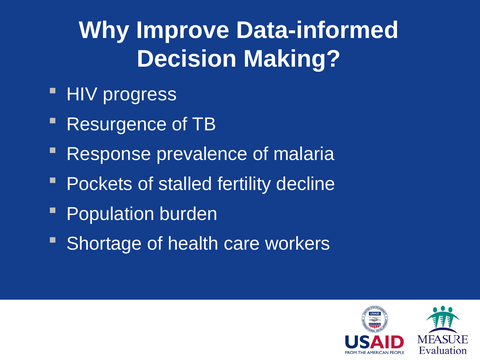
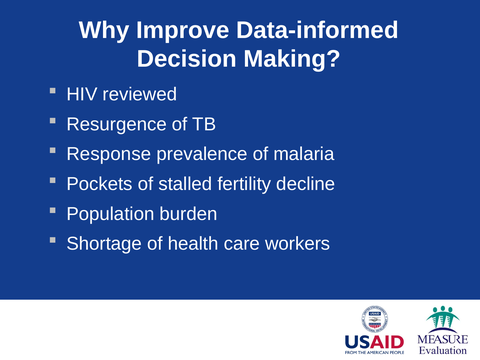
progress: progress -> reviewed
